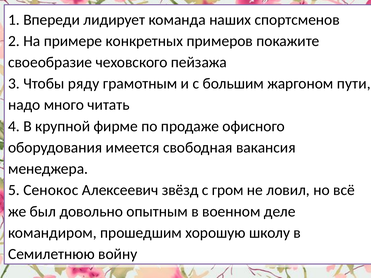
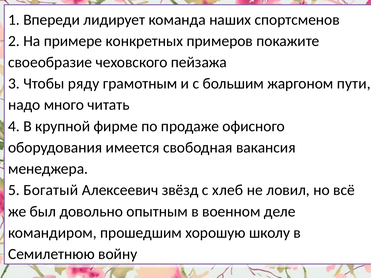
Сенокос: Сенокос -> Богатый
гром: гром -> хлеб
